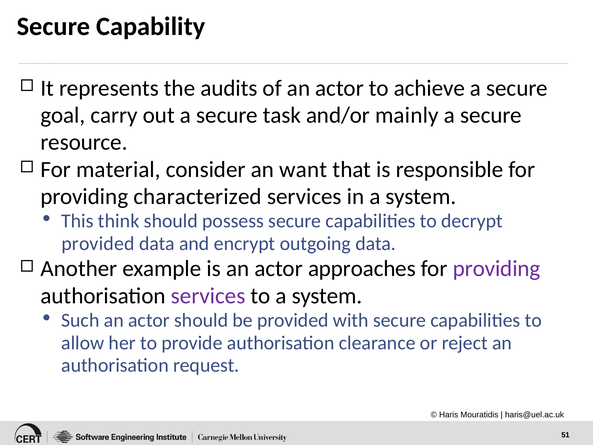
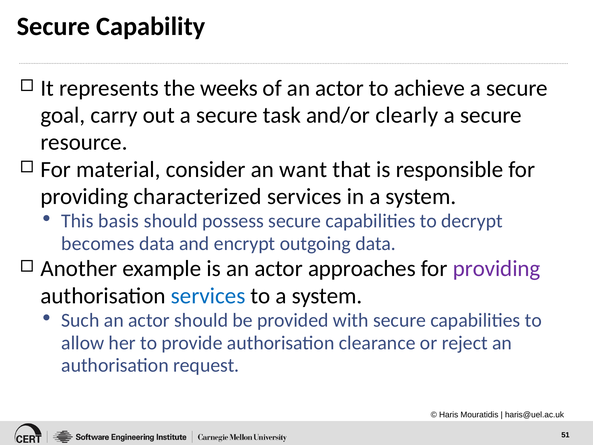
audits: audits -> weeks
mainly: mainly -> clearly
think: think -> basis
provided at (98, 243): provided -> becomes
services at (208, 296) colour: purple -> blue
